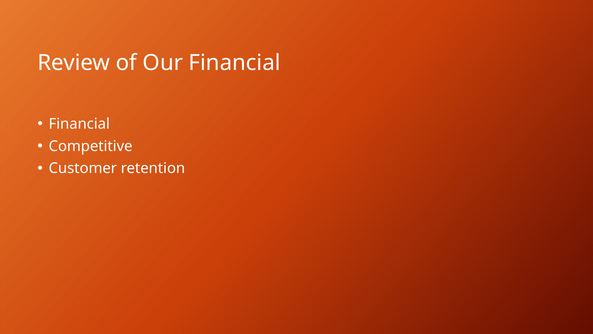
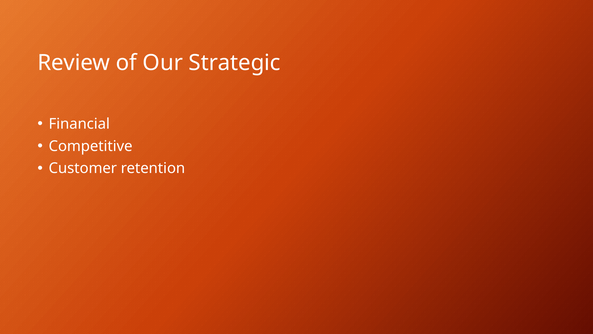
Our Financial: Financial -> Strategic
